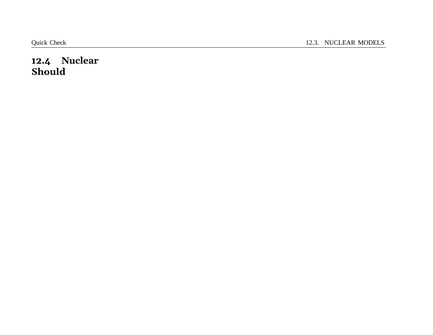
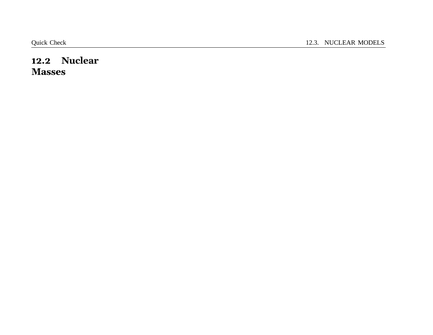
12.4: 12.4 -> 12.2
Should: Should -> Masses
